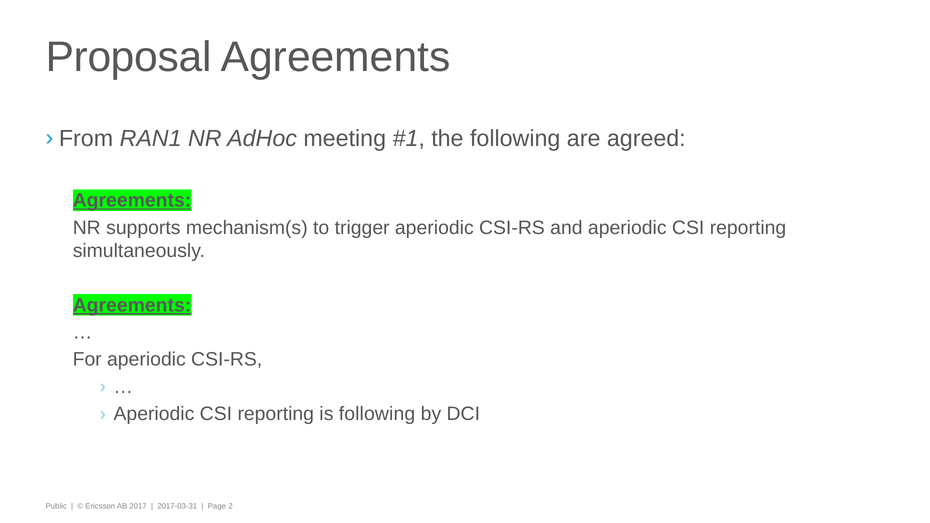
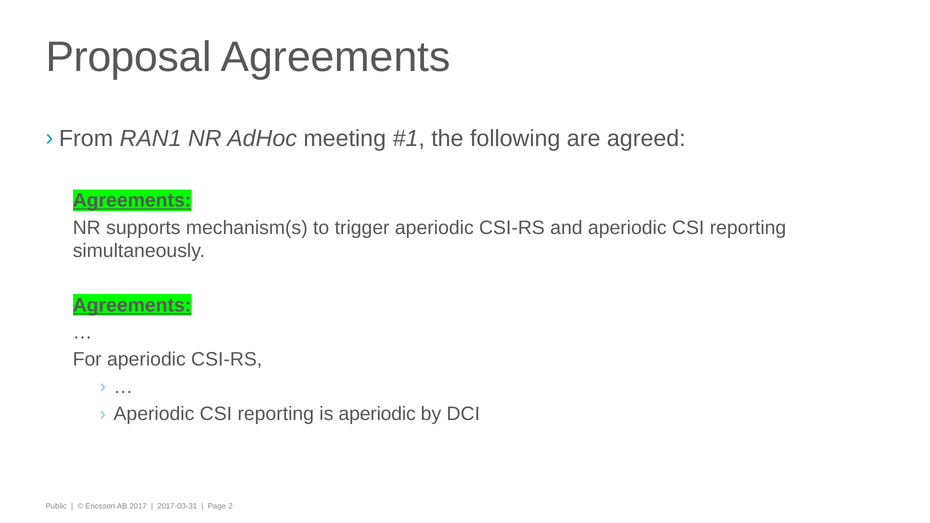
is following: following -> aperiodic
